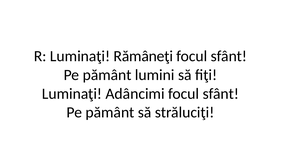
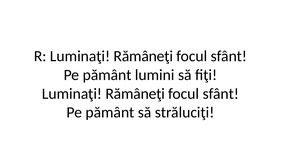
Adâncimi at (135, 94): Adâncimi -> Rămâneţi
